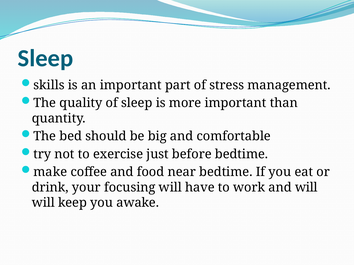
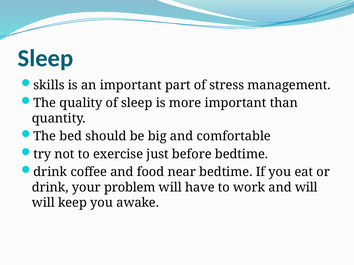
make at (50, 172): make -> drink
focusing: focusing -> problem
